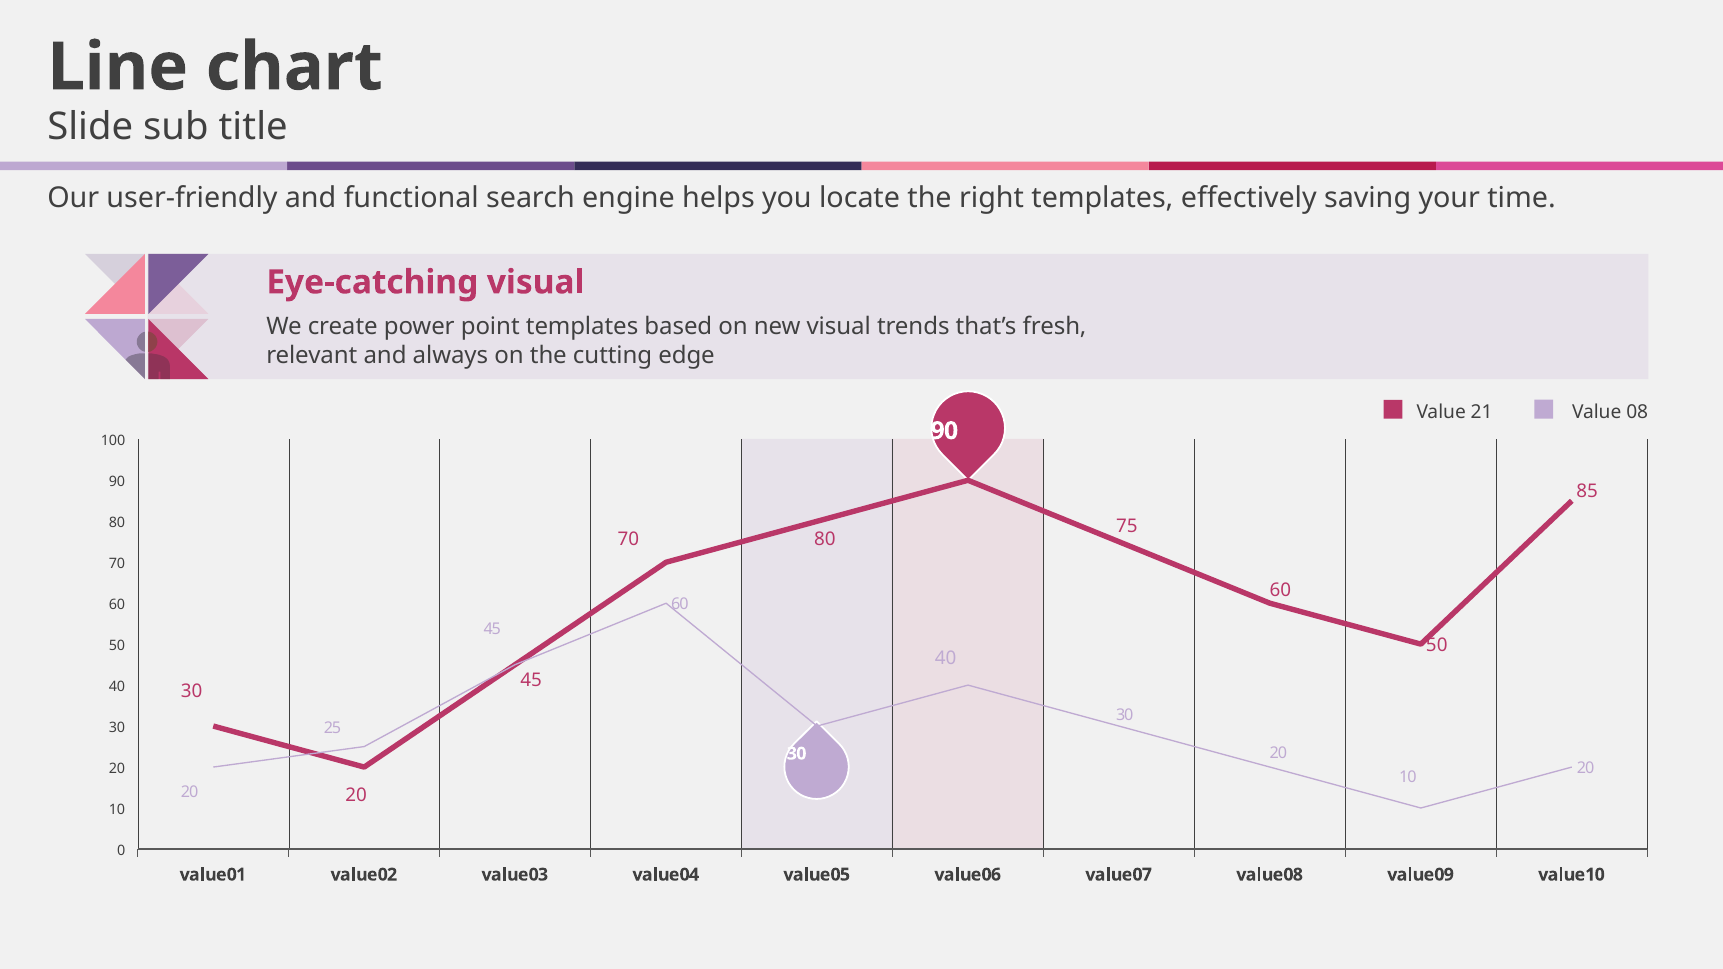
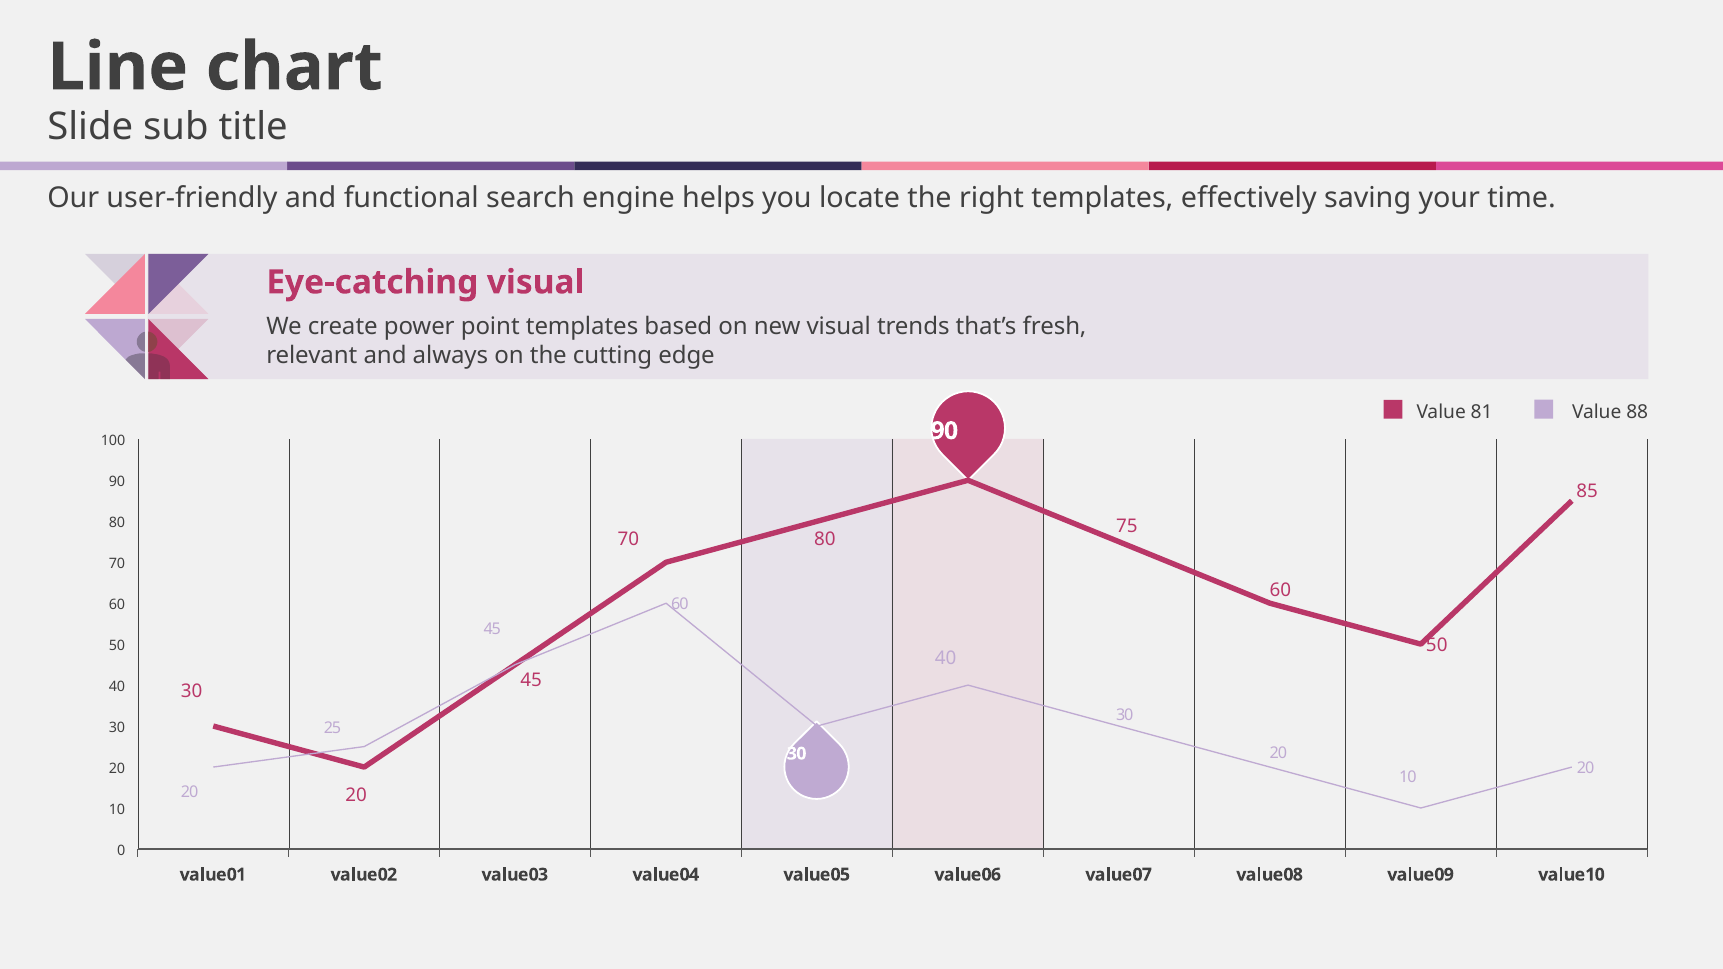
21: 21 -> 81
08: 08 -> 88
